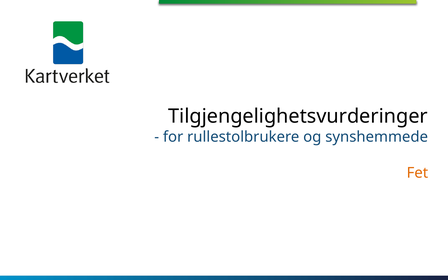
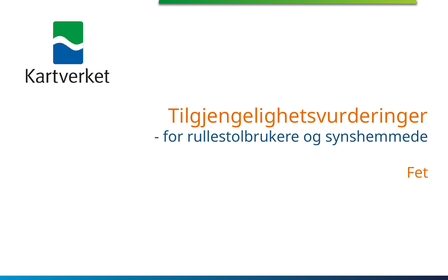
Tilgjengelighetsvurderinger colour: black -> orange
